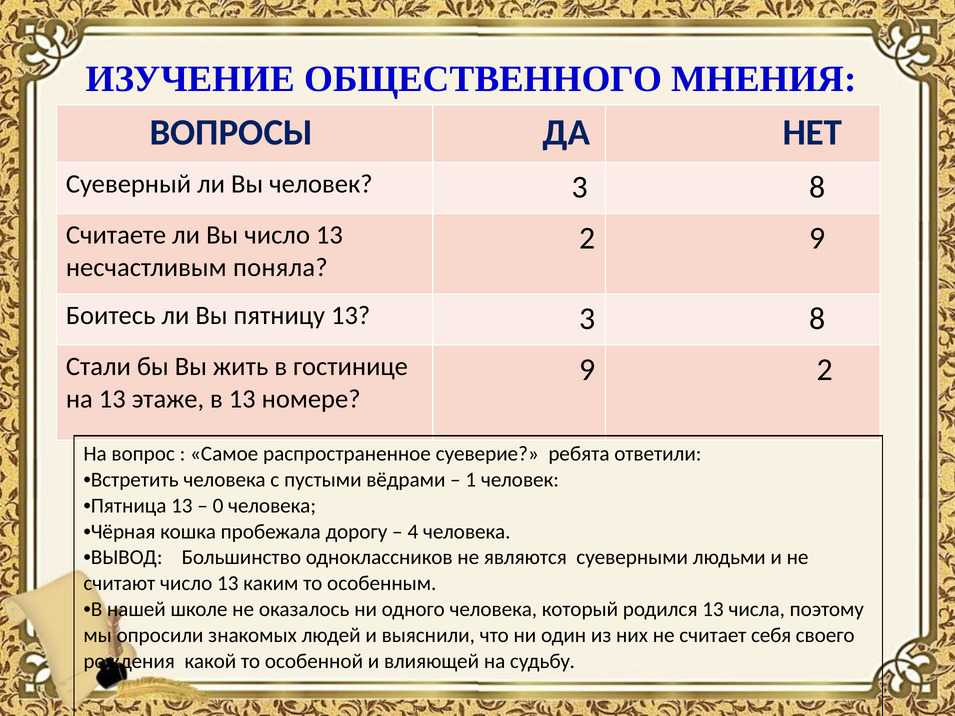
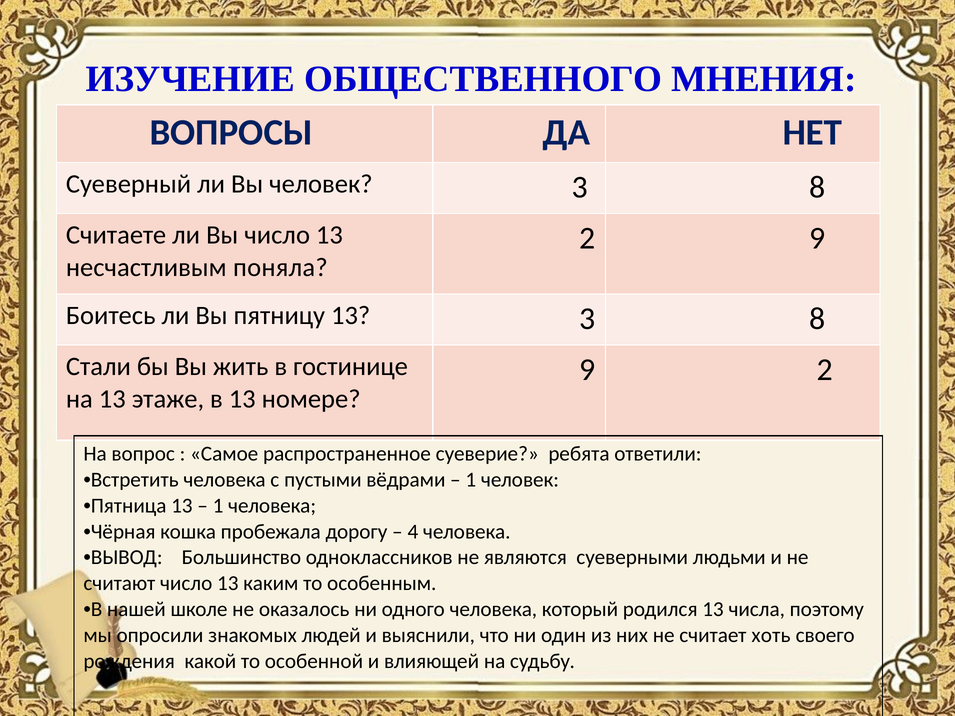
0 at (218, 506): 0 -> 1
себя: себя -> хоть
